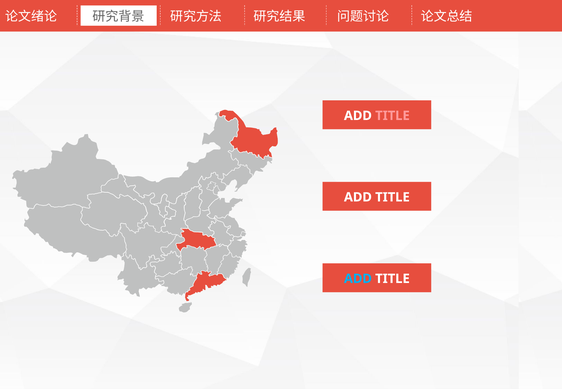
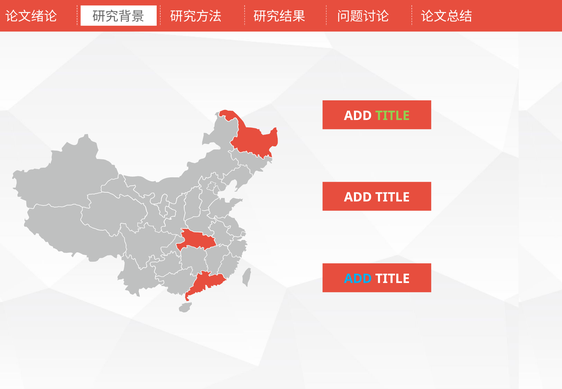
TITLE at (392, 116) colour: pink -> light green
